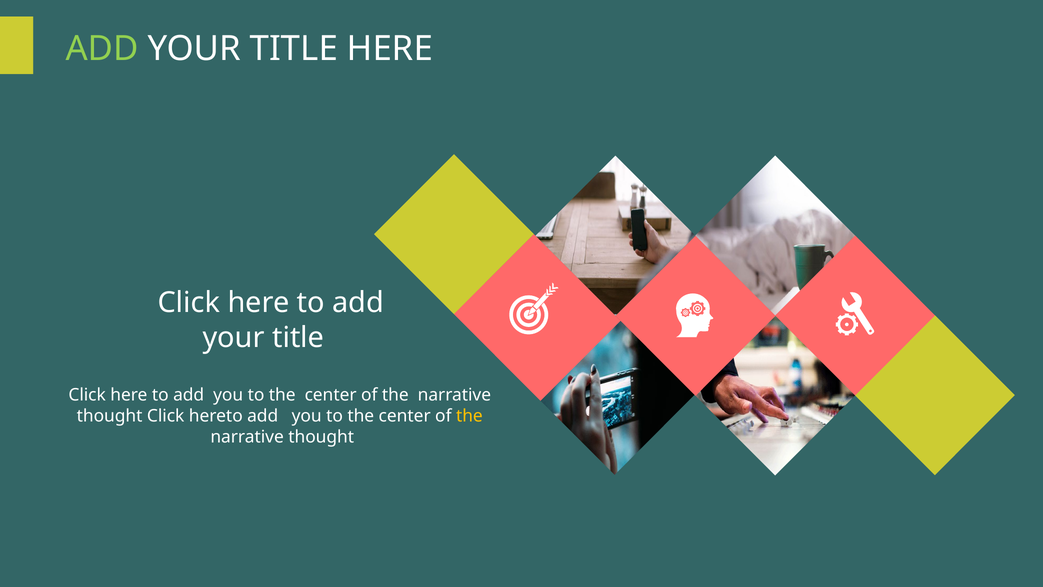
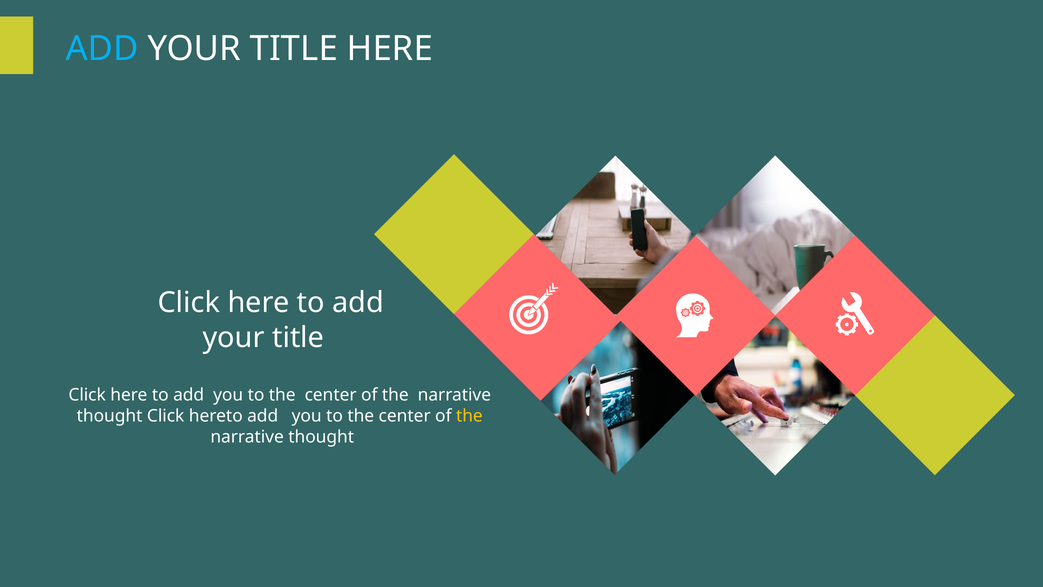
ADD at (102, 49) colour: light green -> light blue
